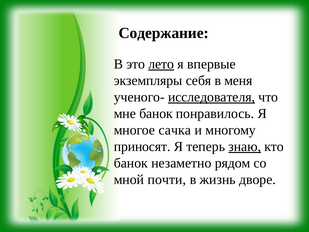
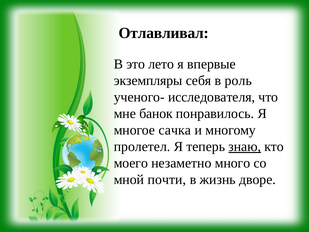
Содержание: Содержание -> Отлавливал
лето underline: present -> none
меня: меня -> роль
исследователя underline: present -> none
приносят: приносят -> пролетел
банок at (131, 163): банок -> моего
рядом: рядом -> много
